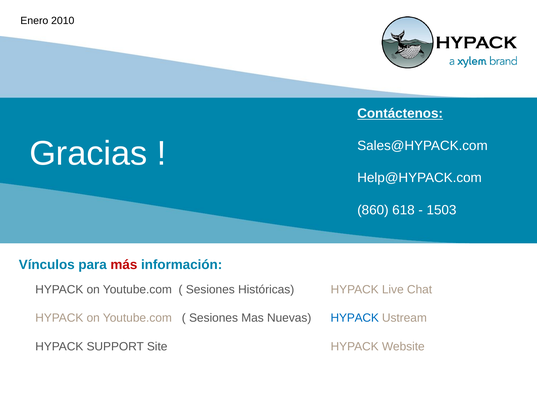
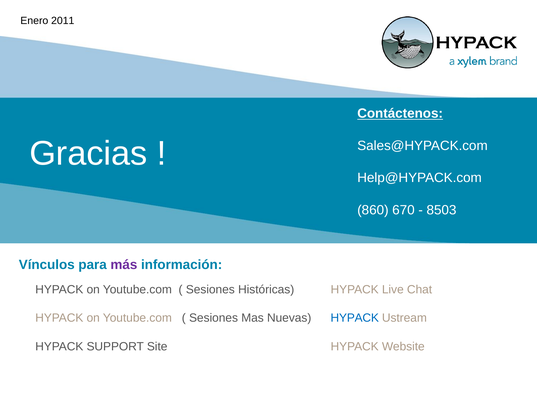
2010: 2010 -> 2011
618: 618 -> 670
1503: 1503 -> 8503
más colour: red -> purple
